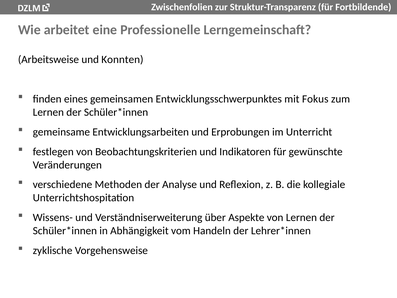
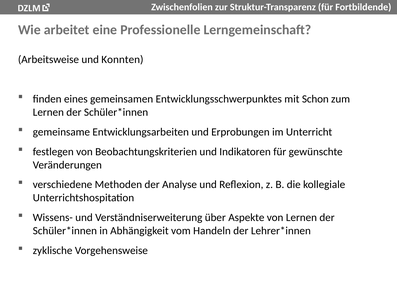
Fokus: Fokus -> Schon
